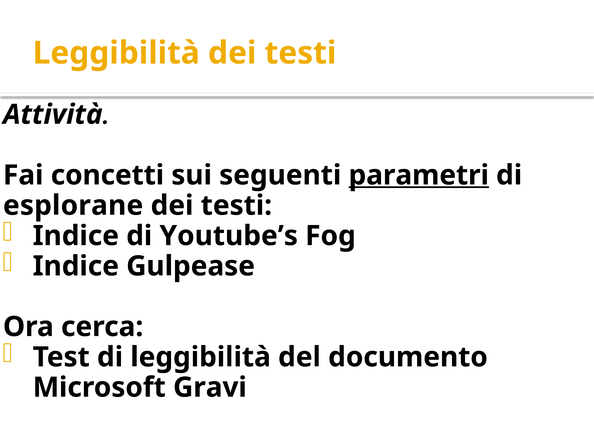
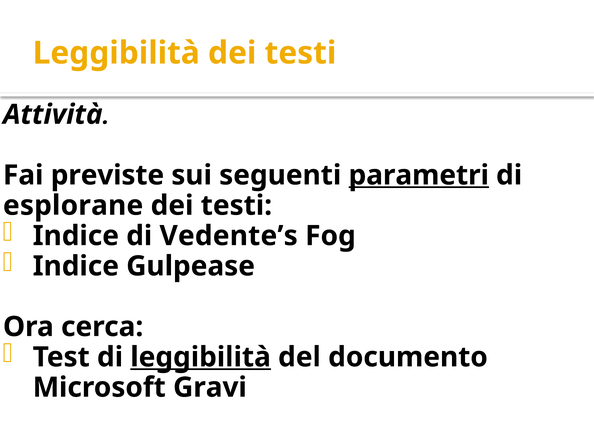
concetti: concetti -> previste
Youtube’s: Youtube’s -> Vedente’s
leggibilità at (201, 357) underline: none -> present
